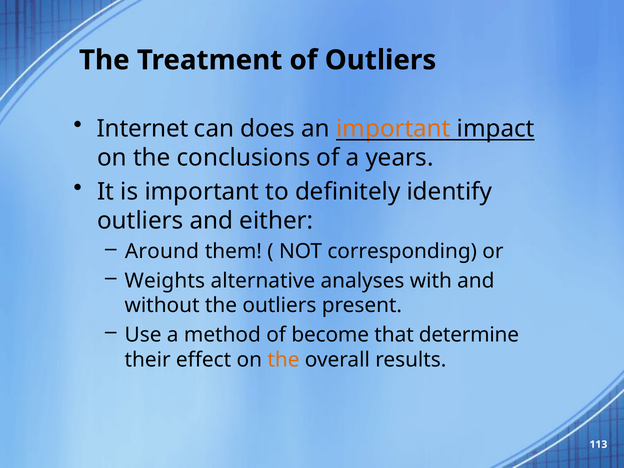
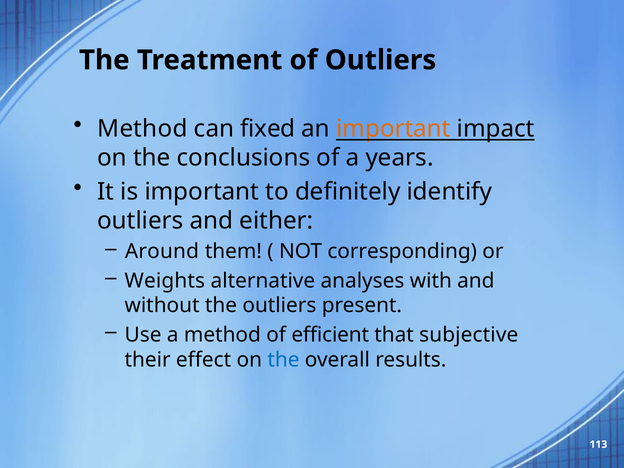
Internet at (143, 129): Internet -> Method
does: does -> fixed
become: become -> efficient
determine: determine -> subjective
the at (283, 360) colour: orange -> blue
